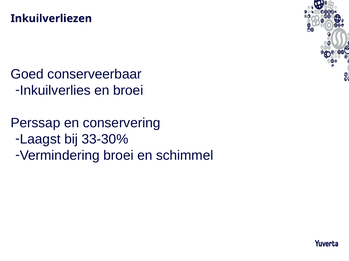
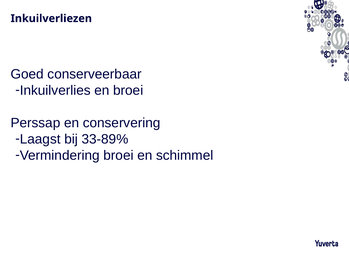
33-30%: 33-30% -> 33-89%
